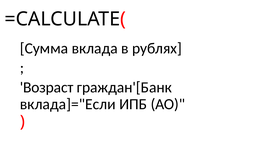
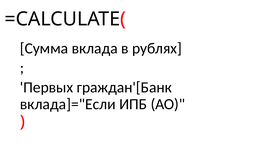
Возраст: Возраст -> Первых
